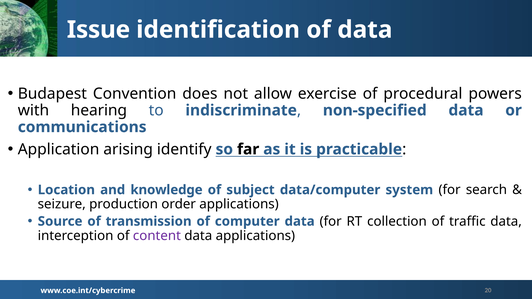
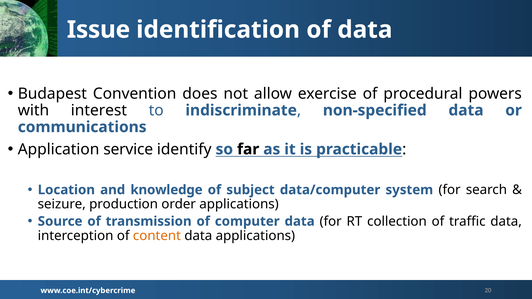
hearing: hearing -> interest
arising: arising -> service
content colour: purple -> orange
